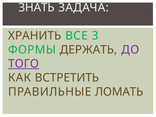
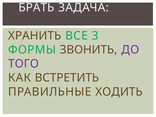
ЗНАТЬ: ЗНАТЬ -> БРАТЬ
ДЕРЖАТЬ: ДЕРЖАТЬ -> ЗВОНИТЬ
ТОГО underline: present -> none
ЛОМАТЬ: ЛОМАТЬ -> ХОДИТЬ
